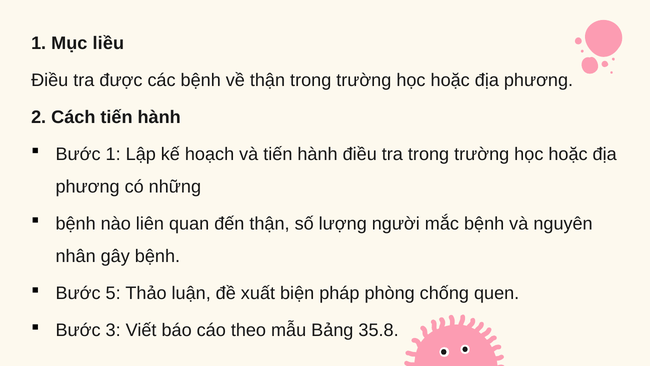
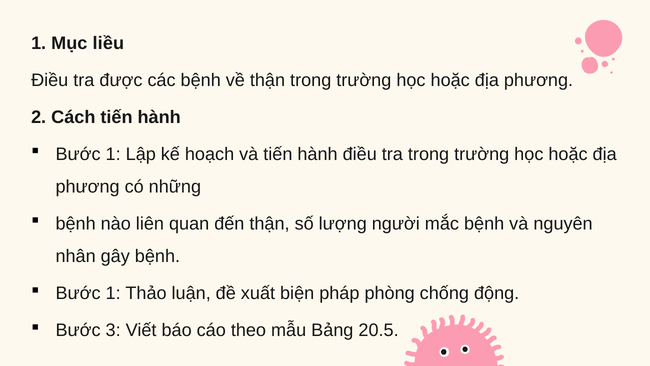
5 at (113, 293): 5 -> 1
quen: quen -> động
35.8: 35.8 -> 20.5
